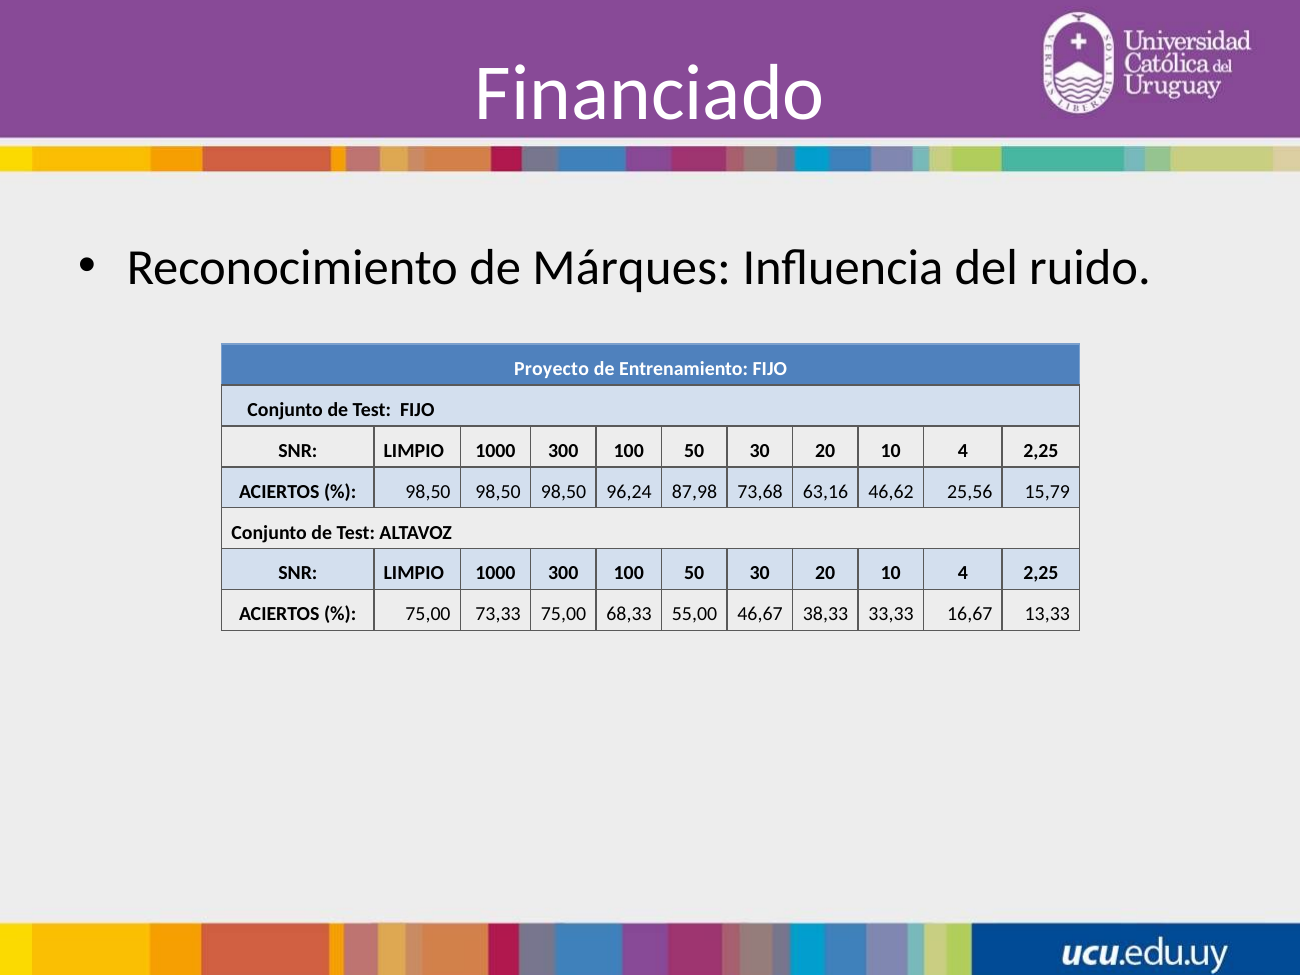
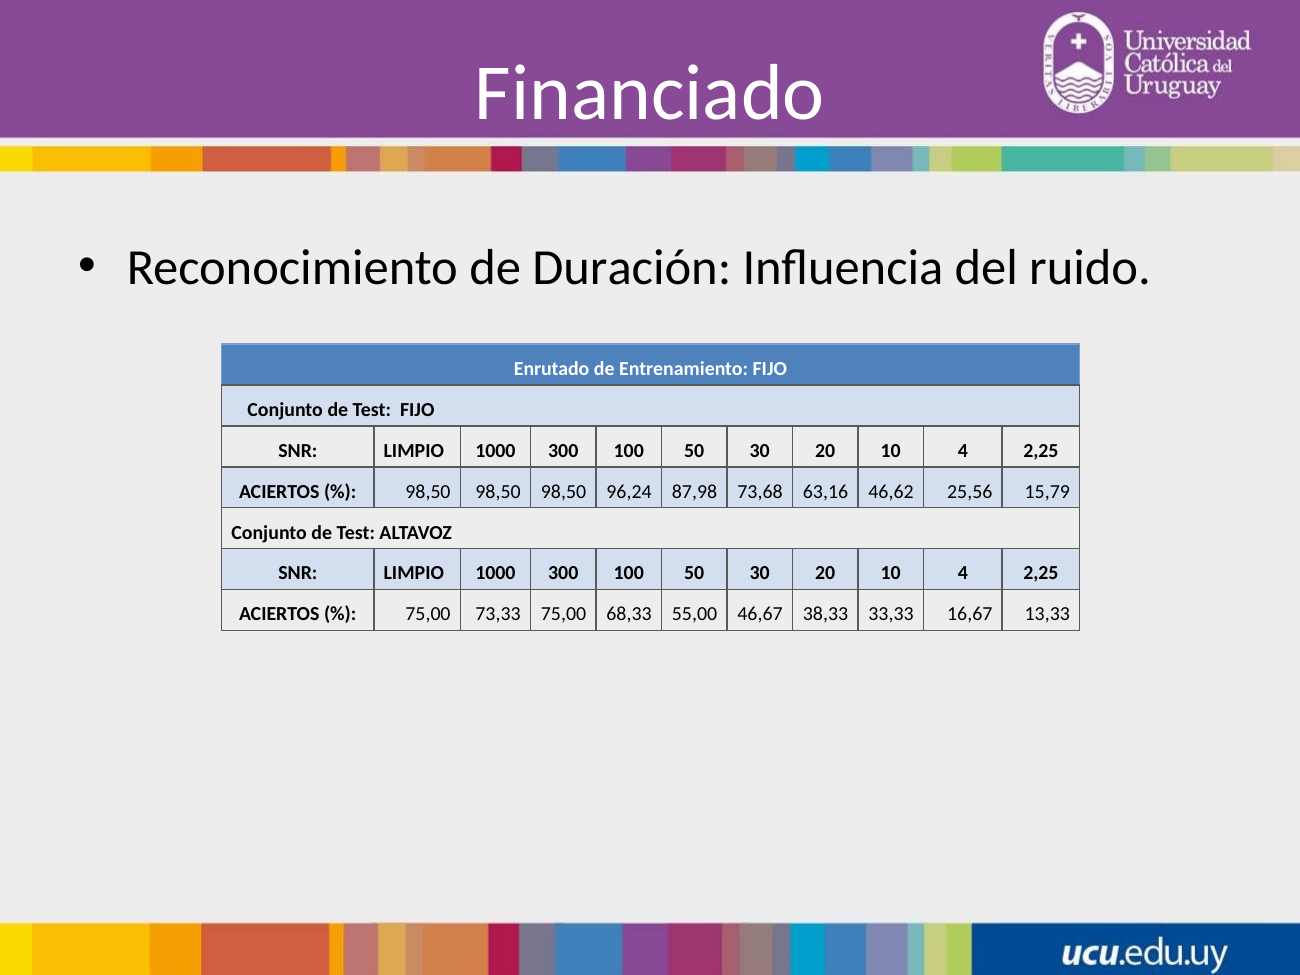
Márques: Márques -> Duración
Proyecto: Proyecto -> Enrutado
